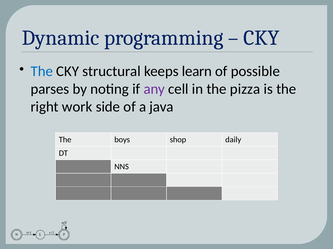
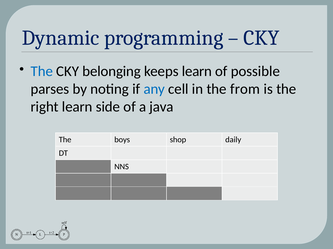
structural: structural -> belonging
any colour: purple -> blue
pizza: pizza -> from
right work: work -> learn
